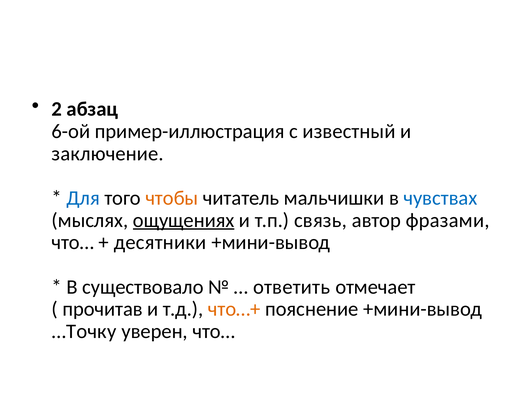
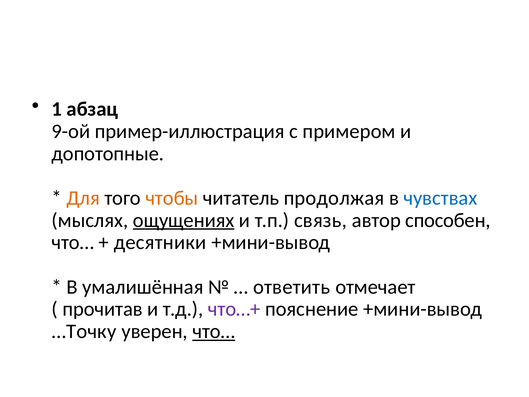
2: 2 -> 1
6-ой: 6-ой -> 9-ой
известный: известный -> примером
заключение: заключение -> допотопные
Для colour: blue -> orange
мальчишки: мальчишки -> продолжая
фразами: фразами -> способен
существовало: существовало -> умалишённая
что…+ colour: orange -> purple
что… at (214, 331) underline: none -> present
